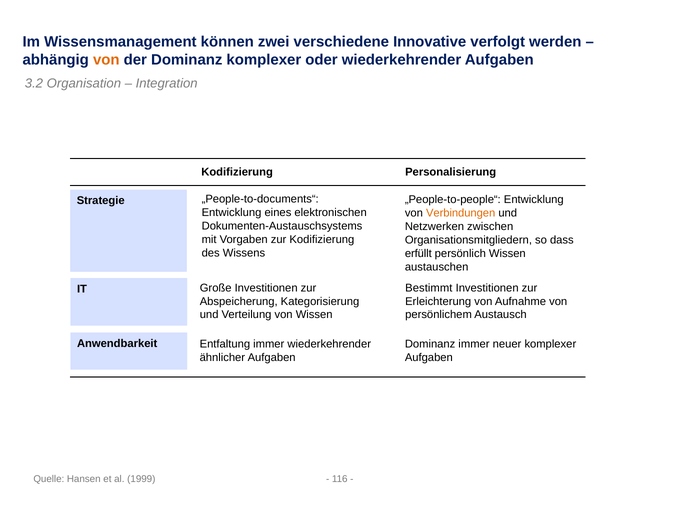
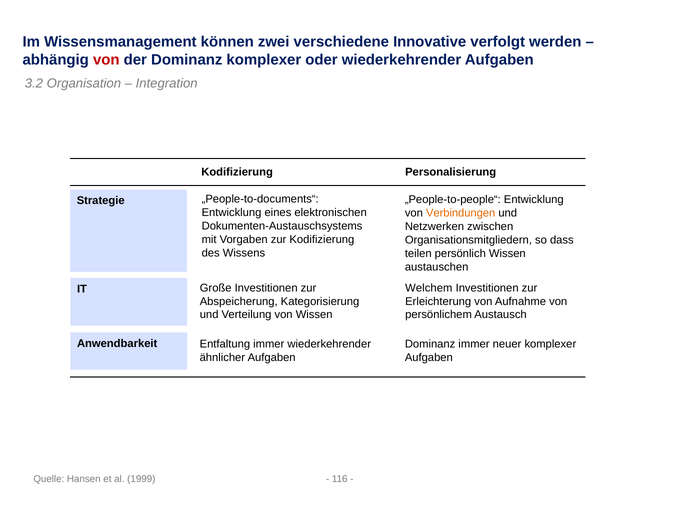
von at (106, 60) colour: orange -> red
erfüllt: erfüllt -> teilen
Bestimmt: Bestimmt -> Welchem
